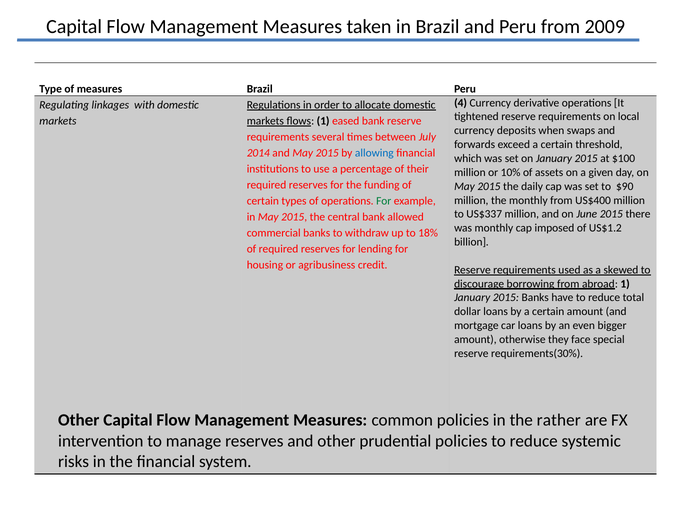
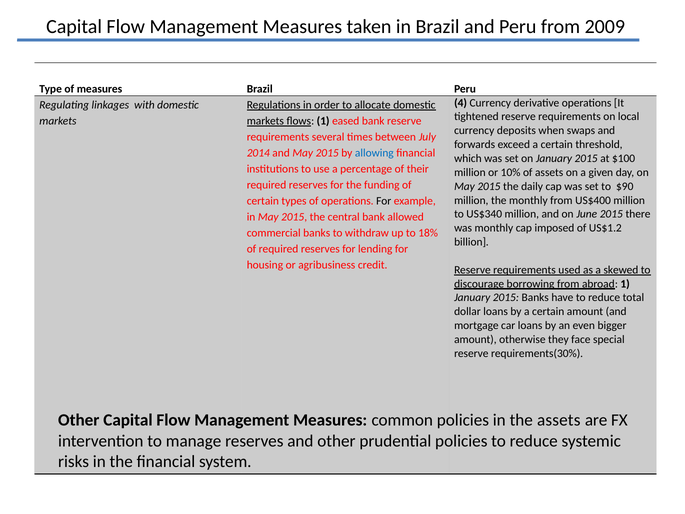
For at (384, 201) colour: green -> black
US$337: US$337 -> US$340
the rather: rather -> assets
